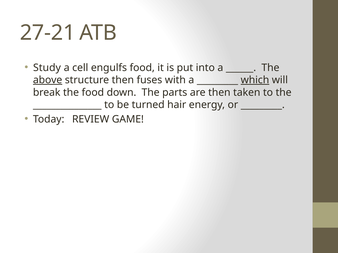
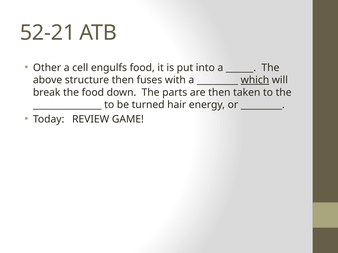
27-21: 27-21 -> 52-21
Study: Study -> Other
above underline: present -> none
